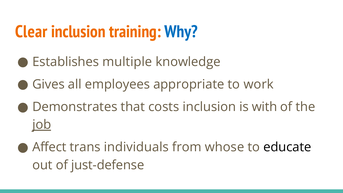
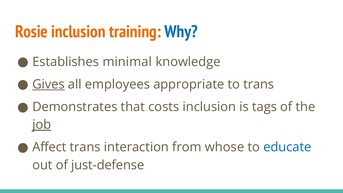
Clear: Clear -> Rosie
multiple: multiple -> minimal
Gives underline: none -> present
to work: work -> trans
with: with -> tags
individuals: individuals -> interaction
educate colour: black -> blue
